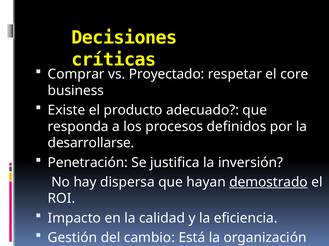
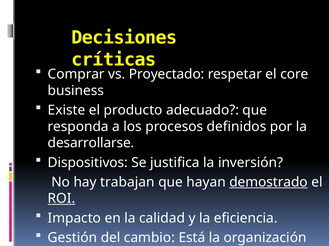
Penetración: Penetración -> Dispositivos
dispersa: dispersa -> trabajan
ROI underline: none -> present
